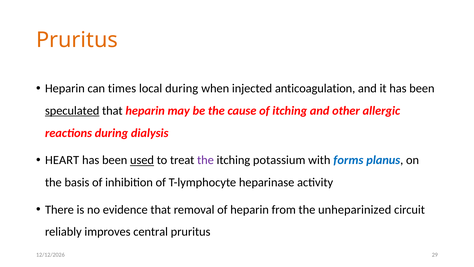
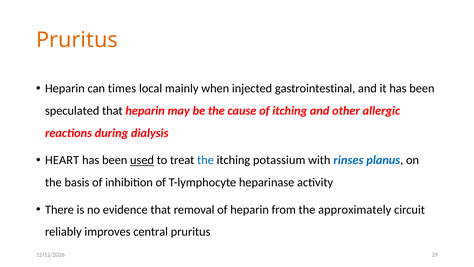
local during: during -> mainly
anticoagulation: anticoagulation -> gastrointestinal
speculated underline: present -> none
the at (205, 160) colour: purple -> blue
forms: forms -> rinses
unheparinized: unheparinized -> approximately
